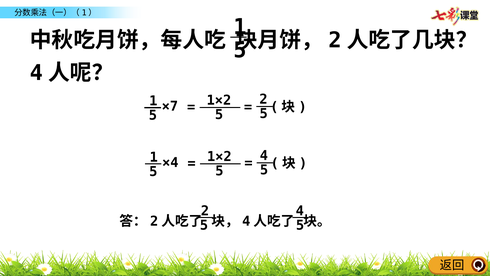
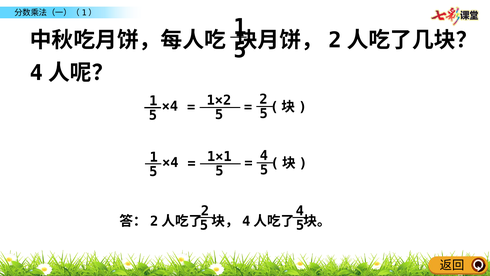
×7 at (170, 106): ×7 -> ×4
×4 1×2: 1×2 -> 1×1
